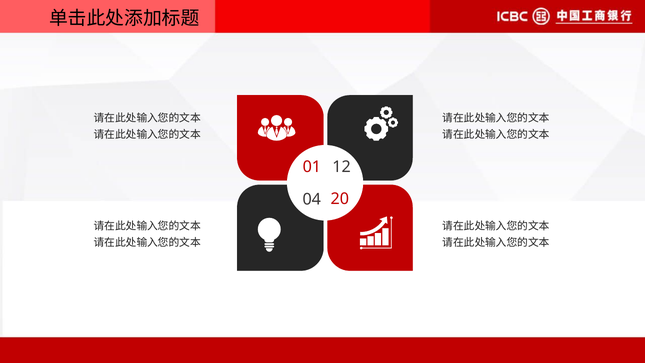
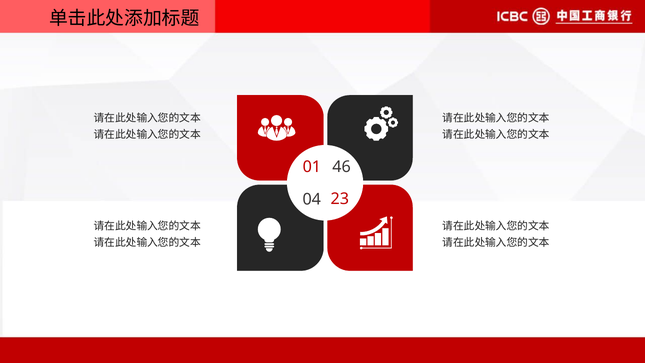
12: 12 -> 46
20: 20 -> 23
